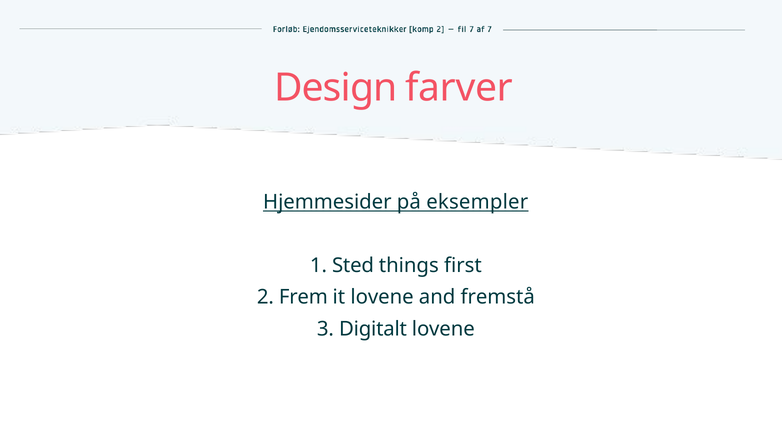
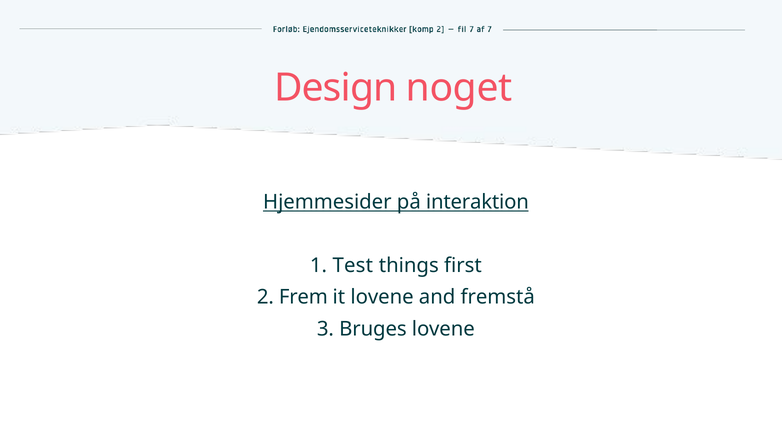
farver: farver -> noget
eksempler: eksempler -> interaktion
Sted: Sted -> Test
Digitalt: Digitalt -> Bruges
